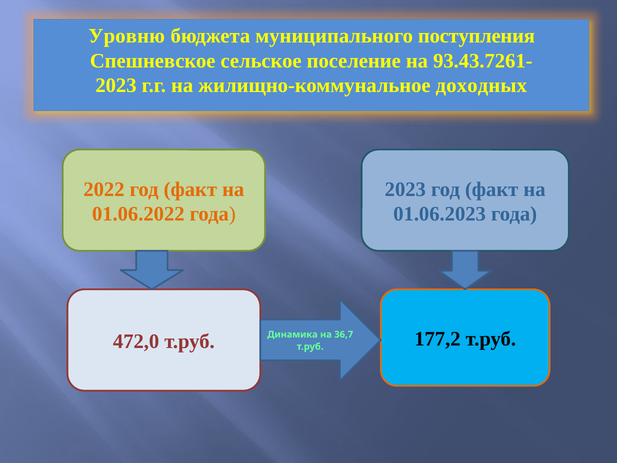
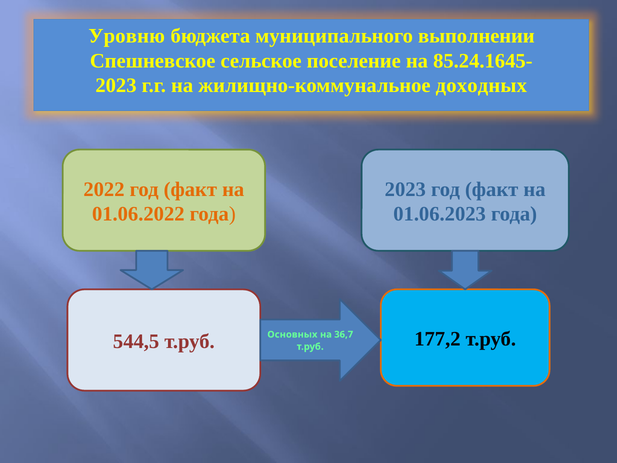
поступления: поступления -> выполнении
93.43.7261-: 93.43.7261- -> 85.24.1645-
472,0: 472,0 -> 544,5
Динамика: Динамика -> Основных
